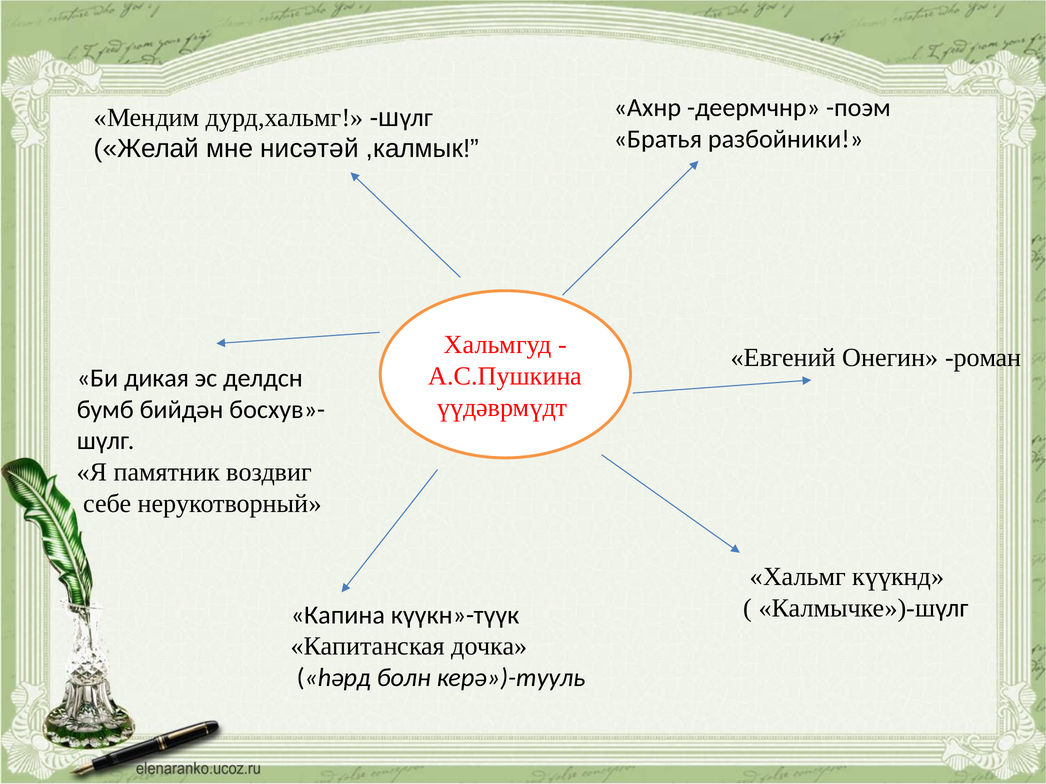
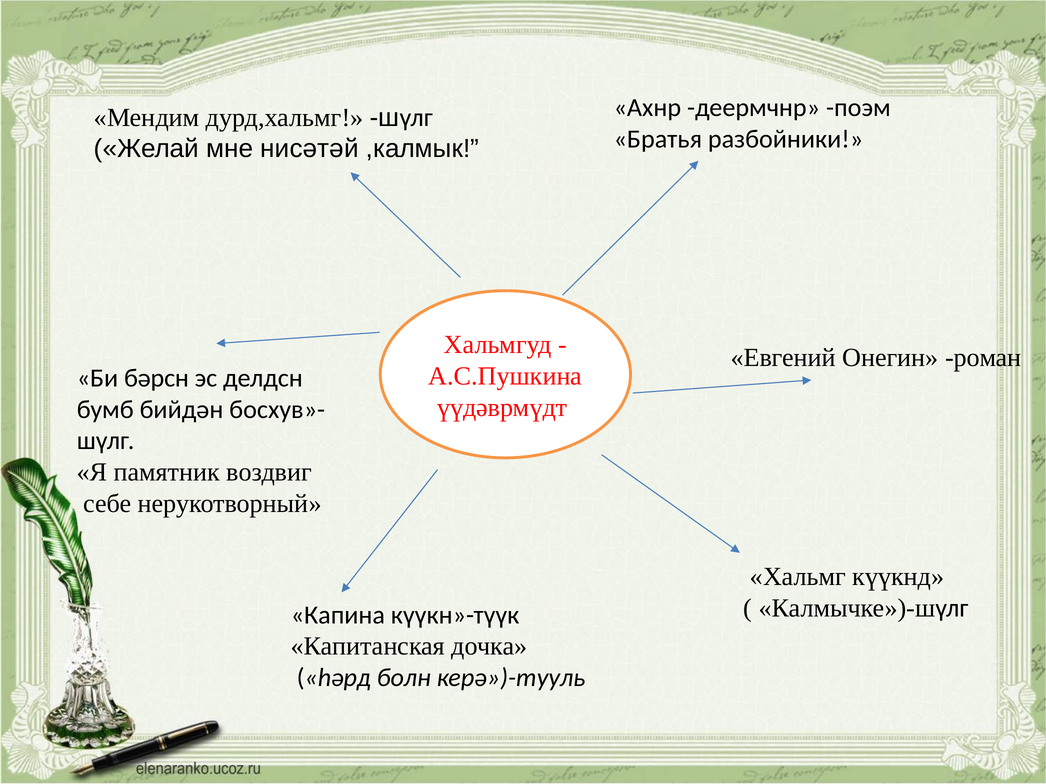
дикая: дикая -> бəрсн
